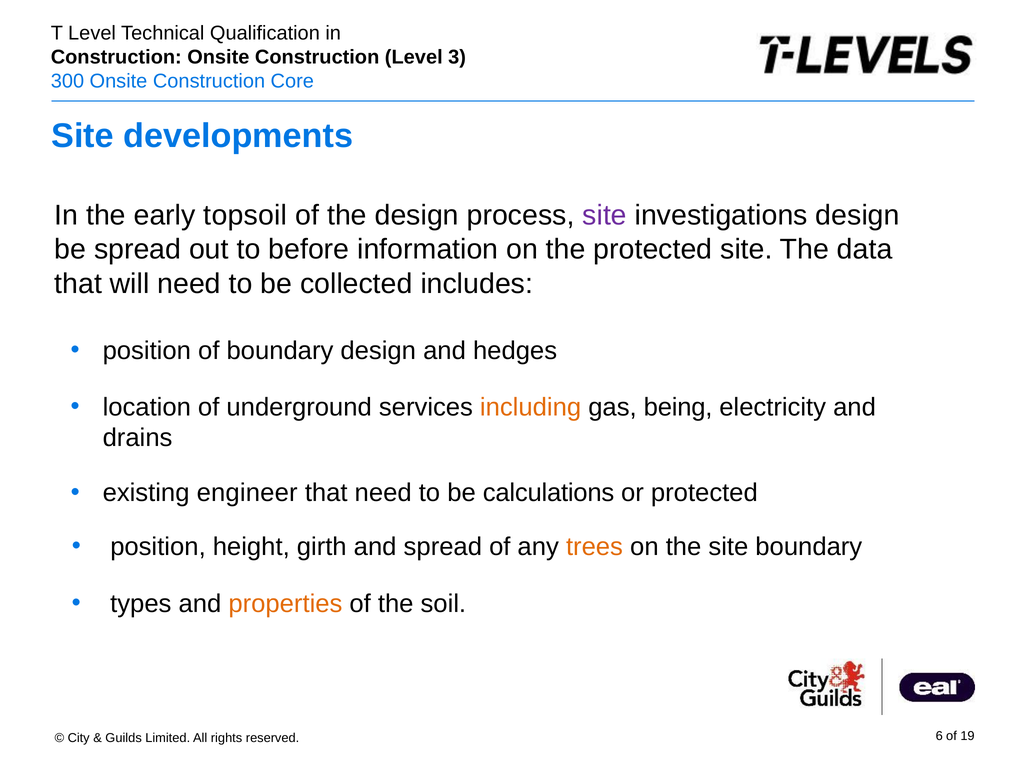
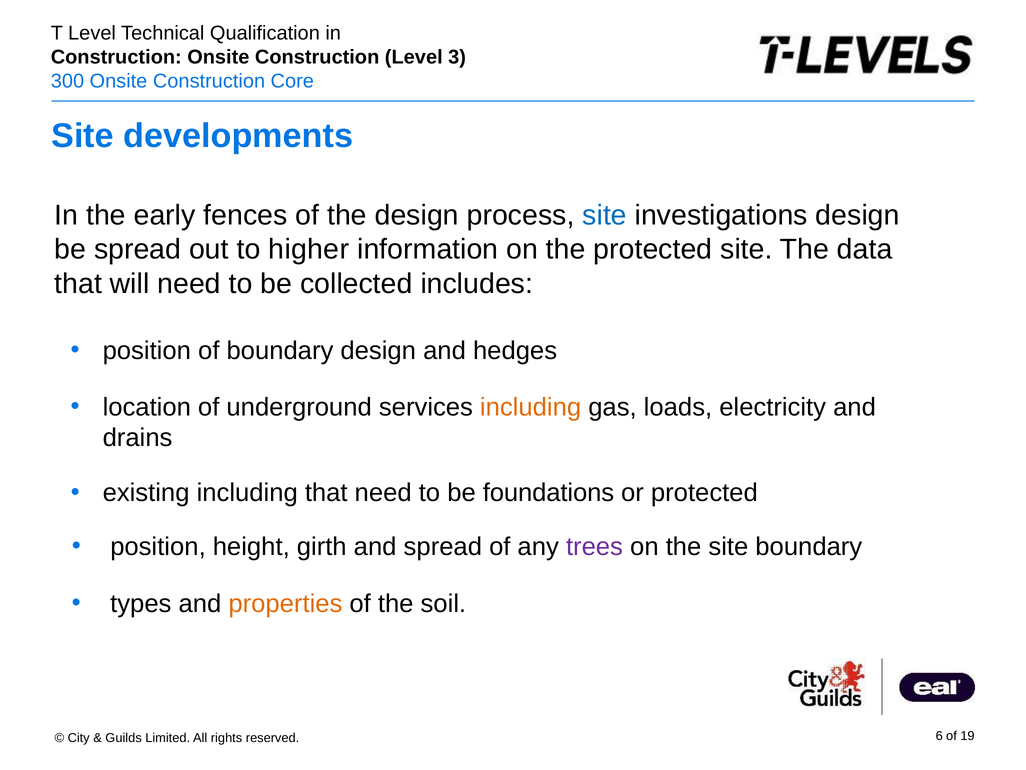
topsoil: topsoil -> fences
site at (605, 215) colour: purple -> blue
before: before -> higher
being: being -> loads
existing engineer: engineer -> including
calculations: calculations -> foundations
trees colour: orange -> purple
